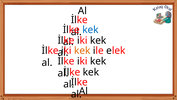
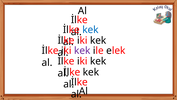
kek at (82, 50) colour: orange -> purple
